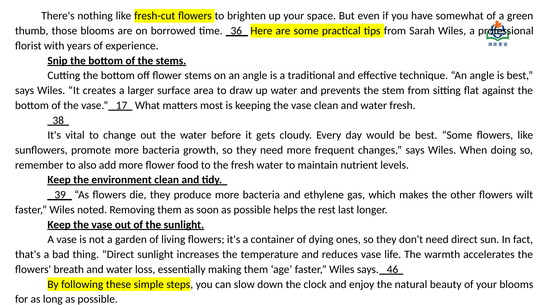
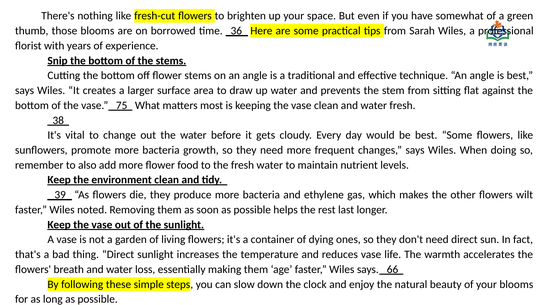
17: 17 -> 75
46: 46 -> 66
